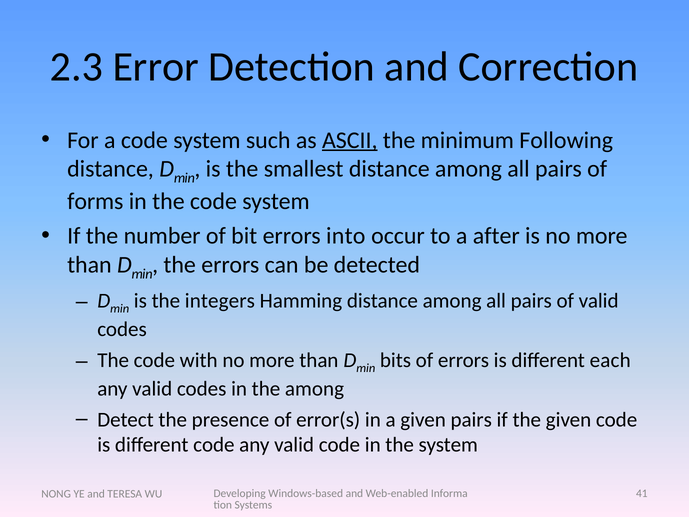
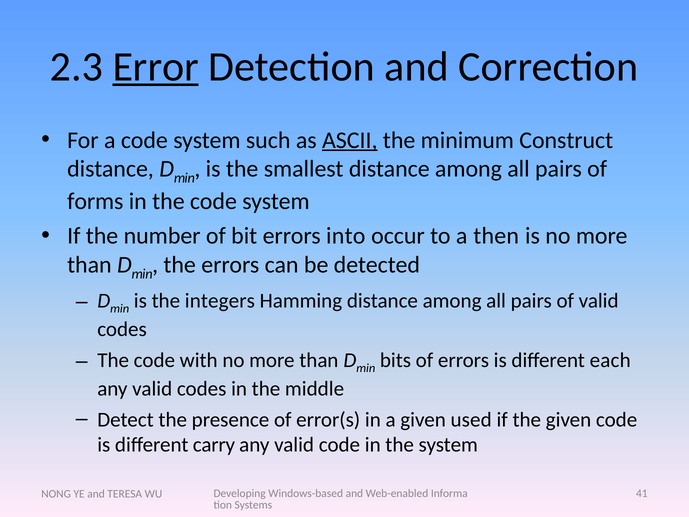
Error underline: none -> present
Following: Following -> Construct
after: after -> then
the among: among -> middle
given pairs: pairs -> used
different code: code -> carry
